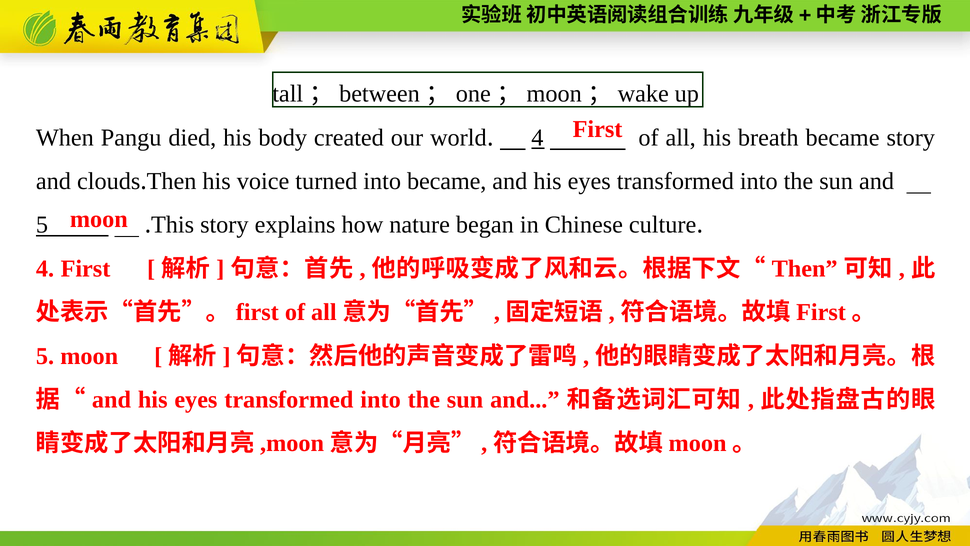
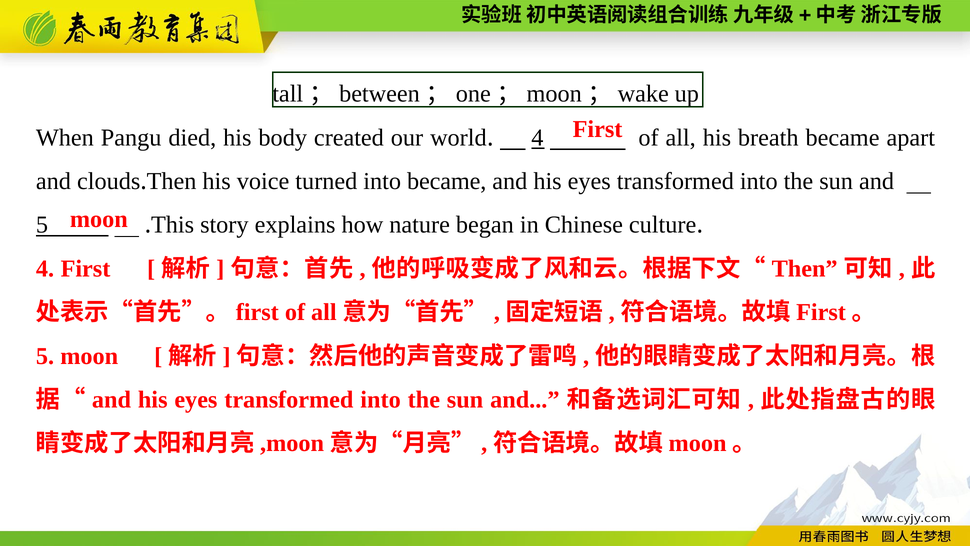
became story: story -> apart
